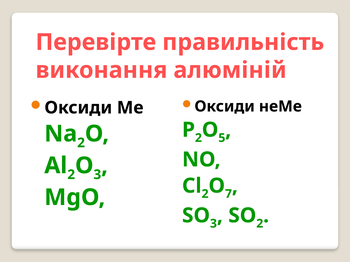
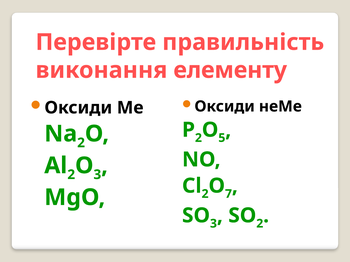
алюміній: алюміній -> елементу
